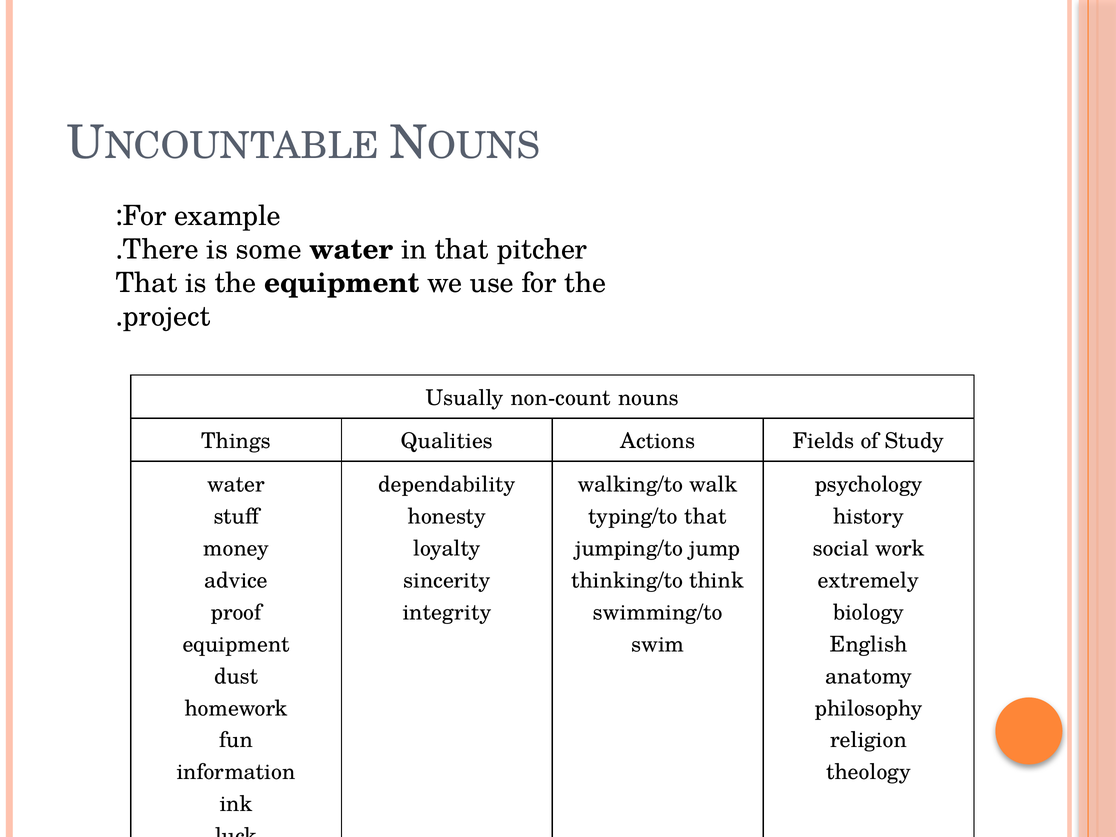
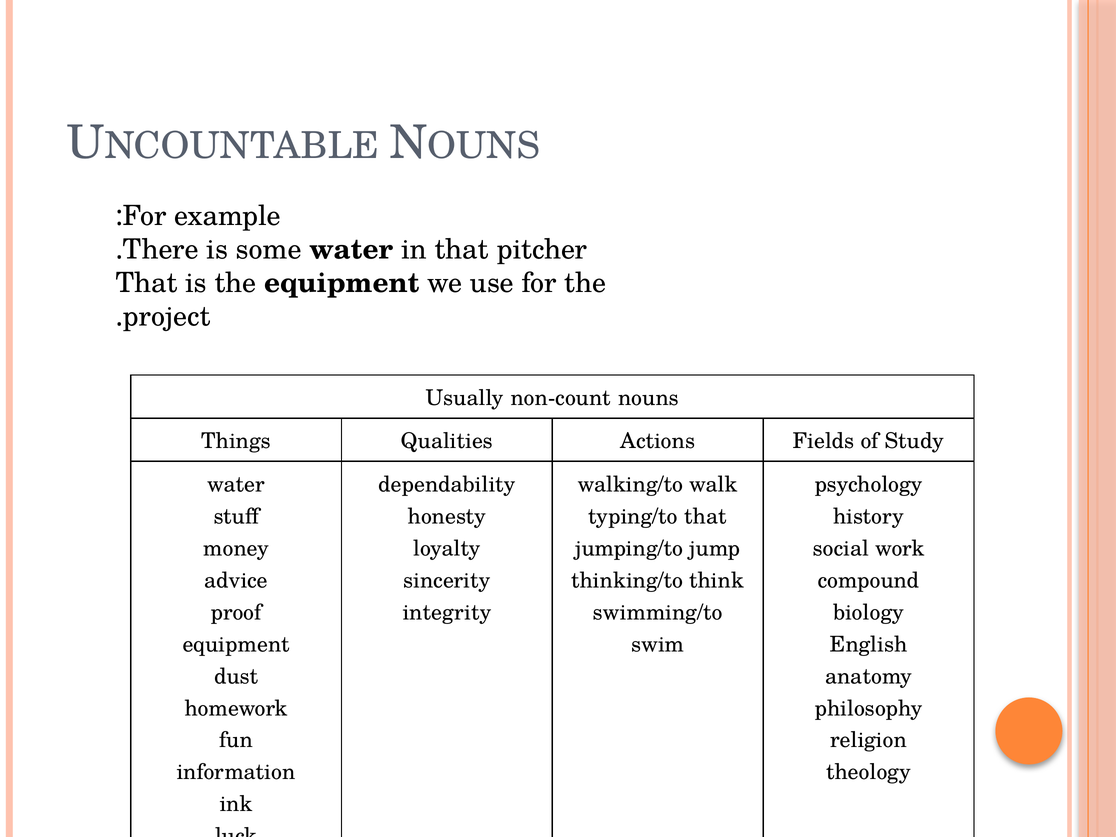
extremely: extremely -> compound
